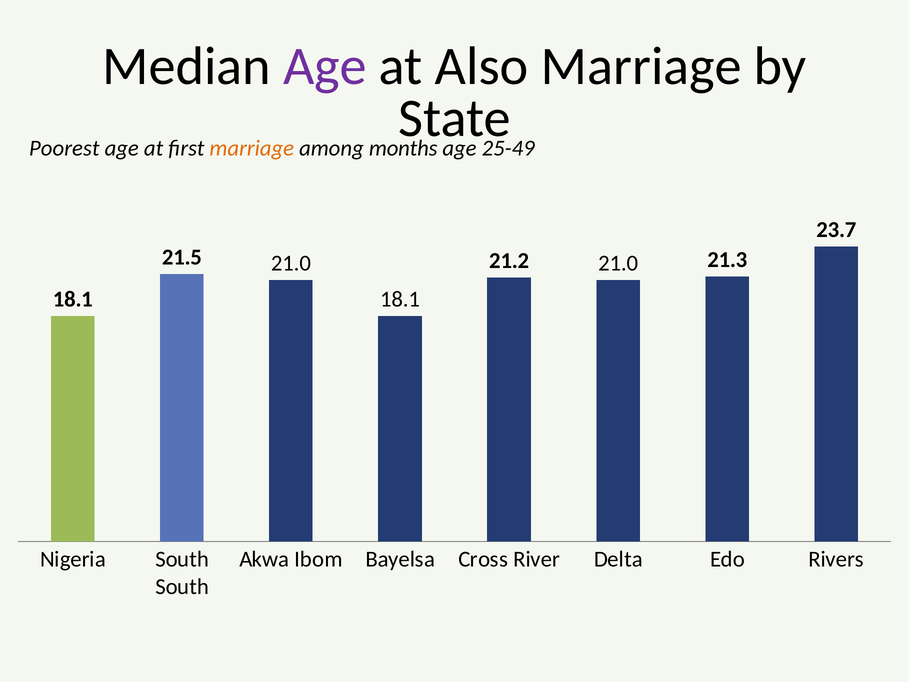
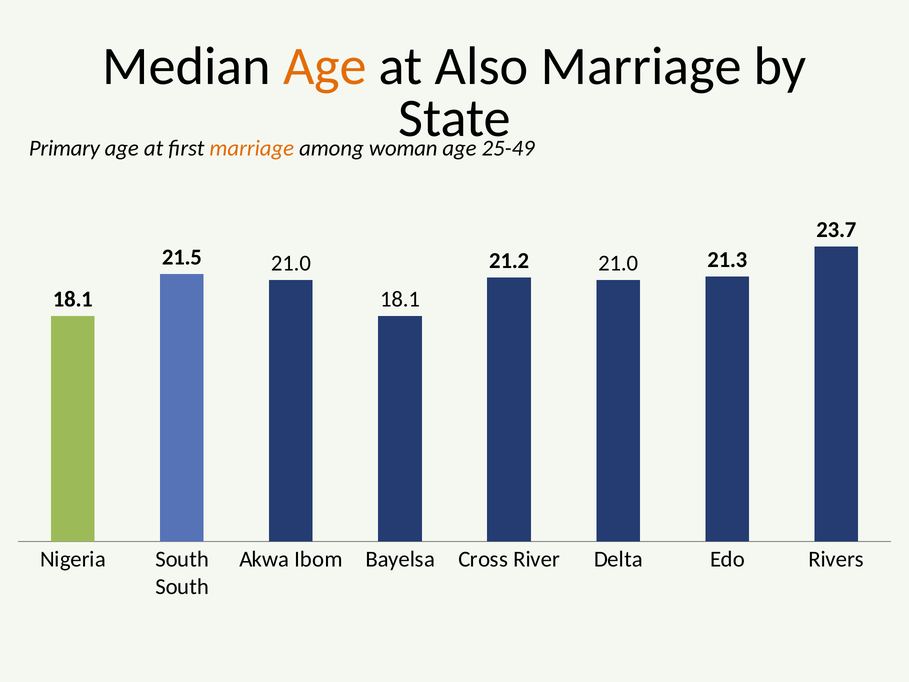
Age at (325, 66) colour: purple -> orange
Poorest: Poorest -> Primary
months: months -> woman
